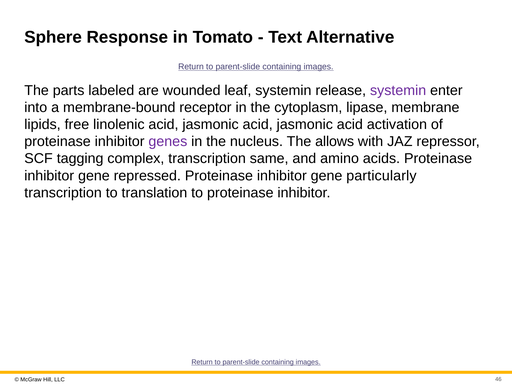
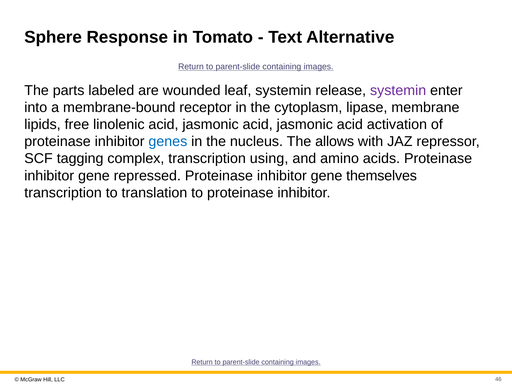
genes colour: purple -> blue
same: same -> using
particularly: particularly -> themselves
